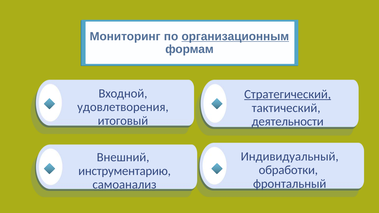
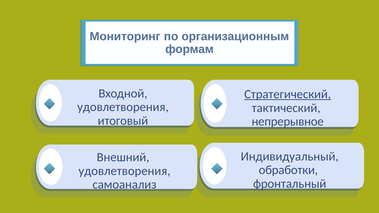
организационным underline: present -> none
деятельности: деятельности -> непрерывное
инструментарию at (125, 171): инструментарию -> удовлетворения
